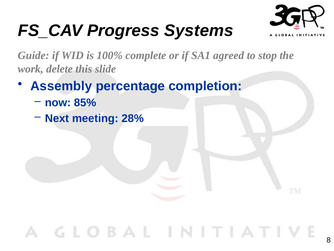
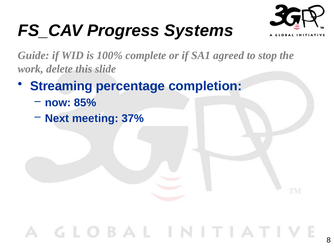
Assembly: Assembly -> Streaming
28%: 28% -> 37%
